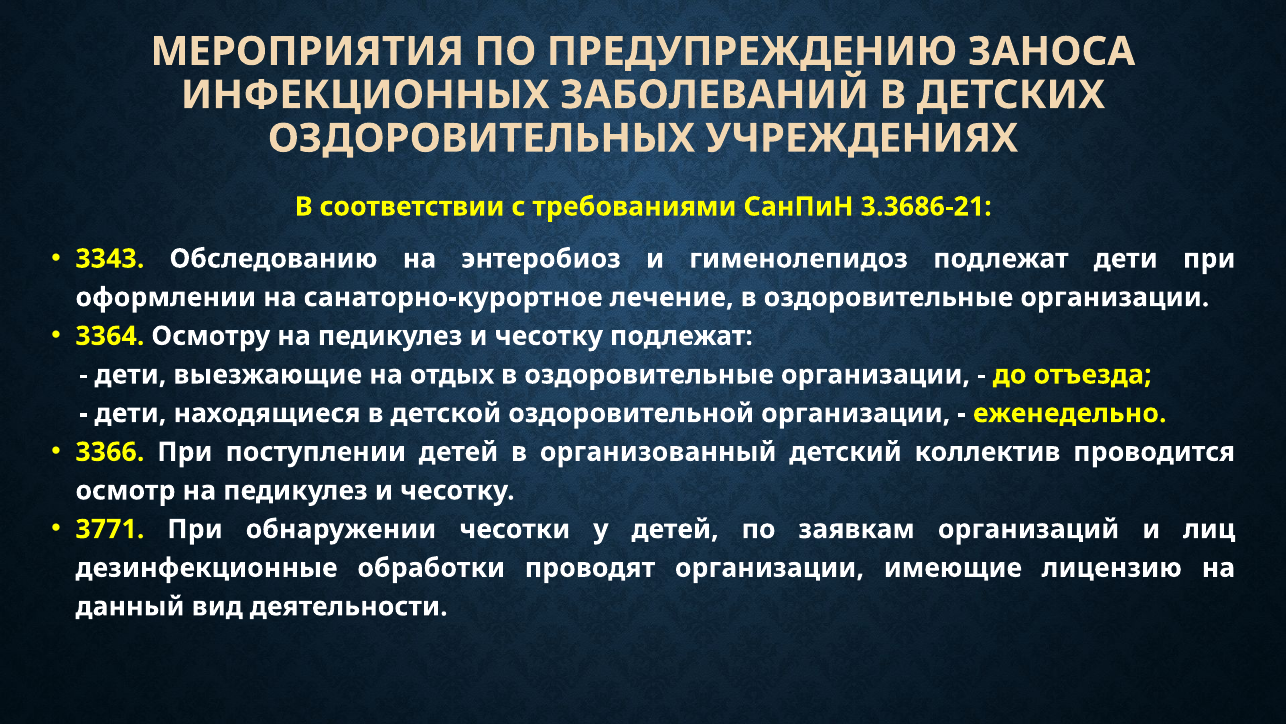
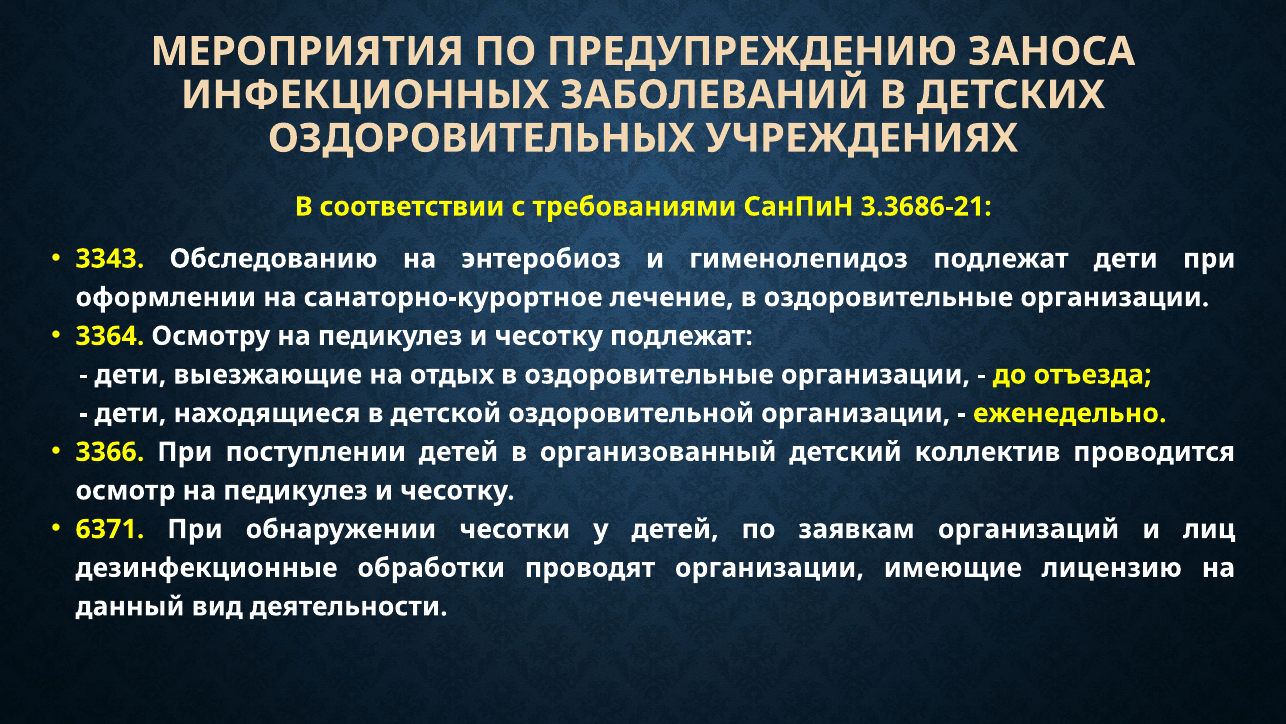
3771: 3771 -> 6371
